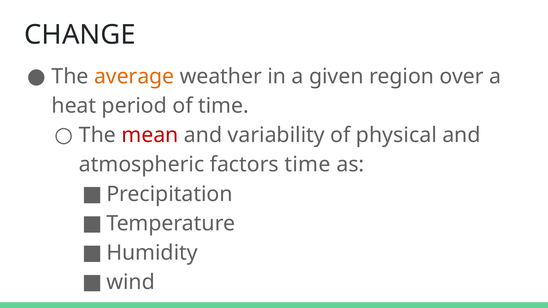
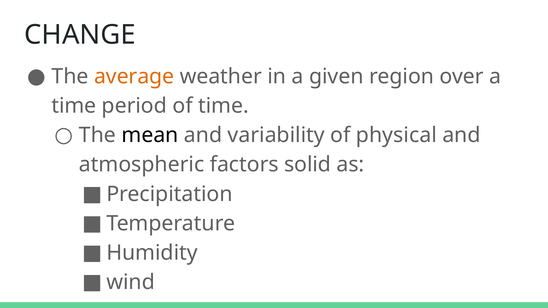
heat at (74, 106): heat -> time
mean colour: red -> black
factors time: time -> solid
